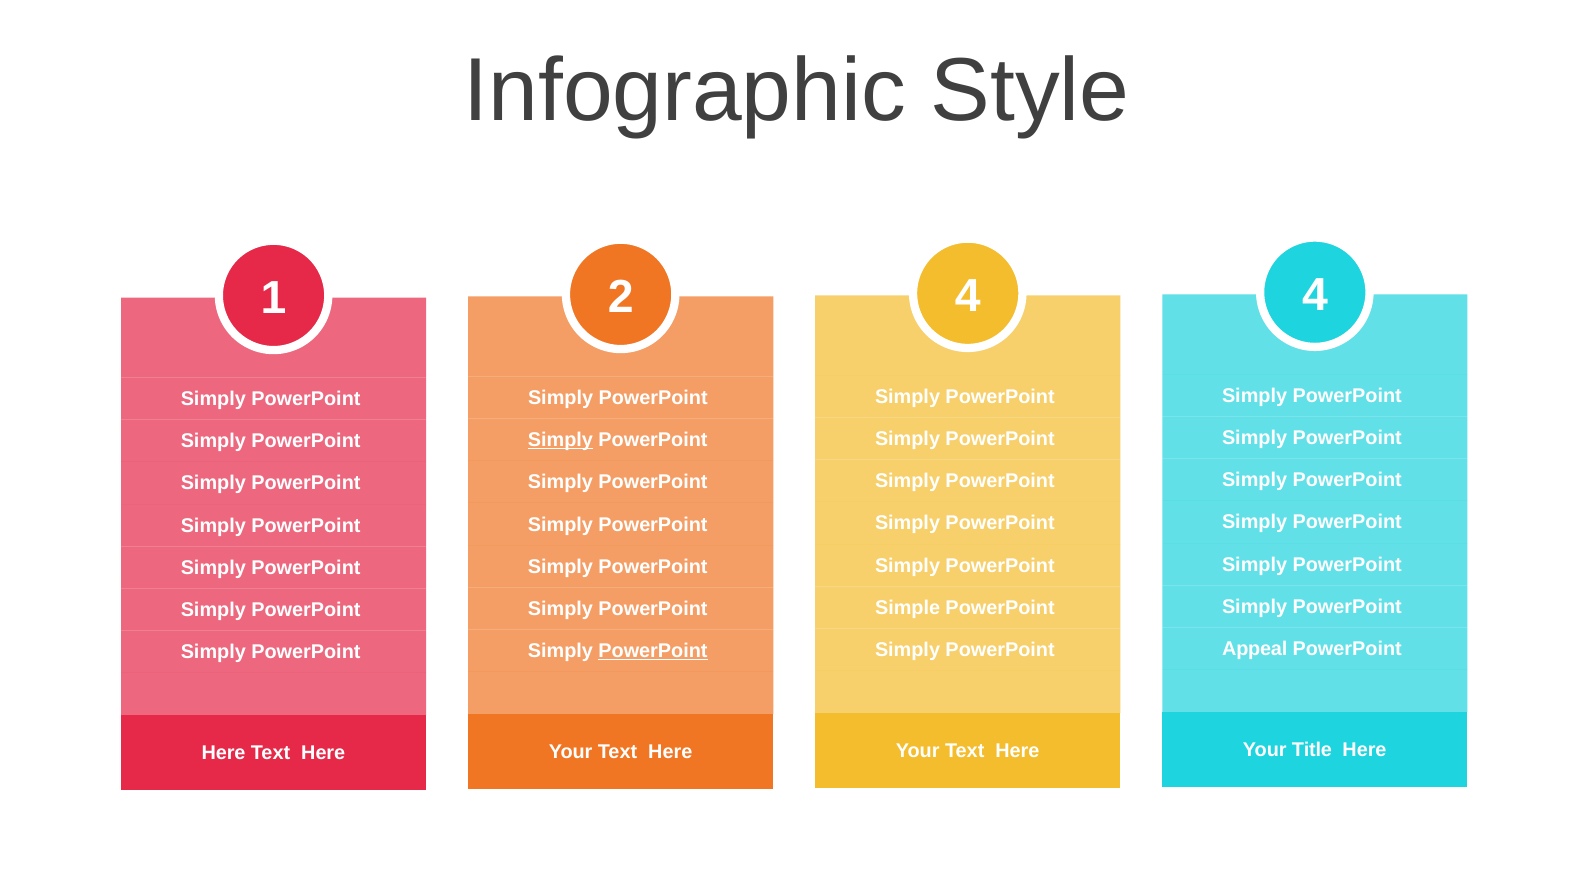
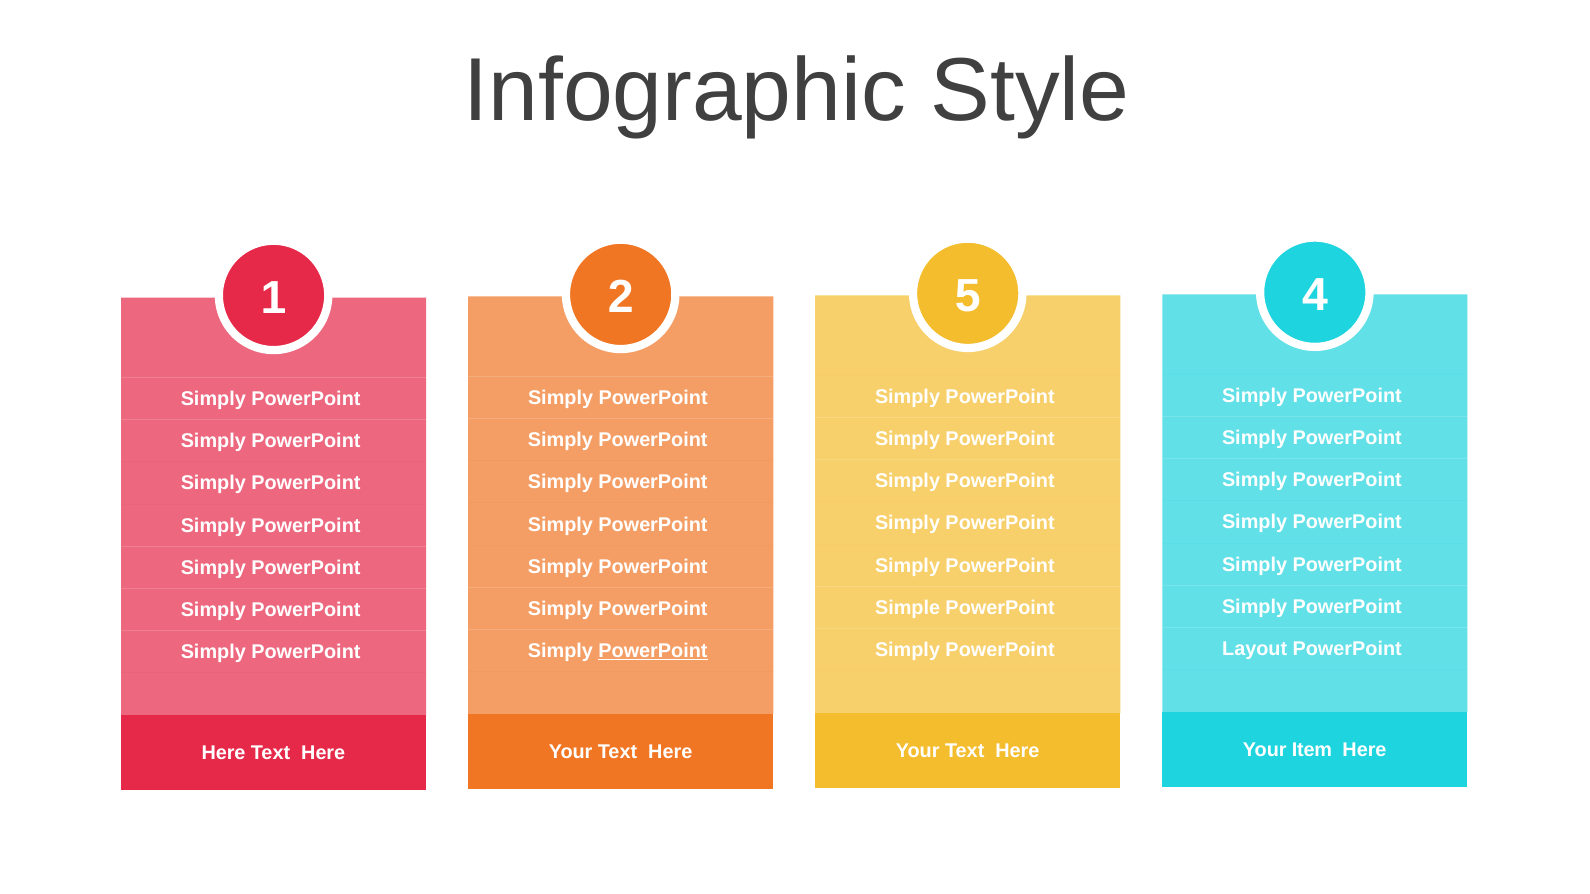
2 4: 4 -> 5
Simply at (560, 440) underline: present -> none
Appeal: Appeal -> Layout
Title: Title -> Item
